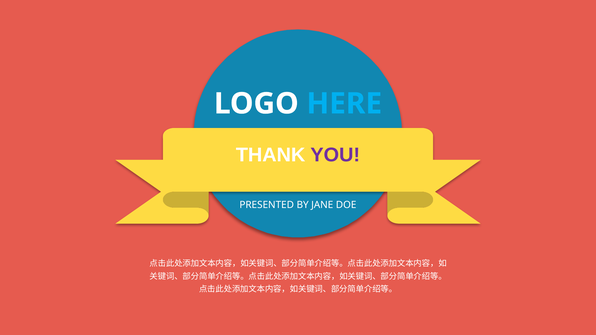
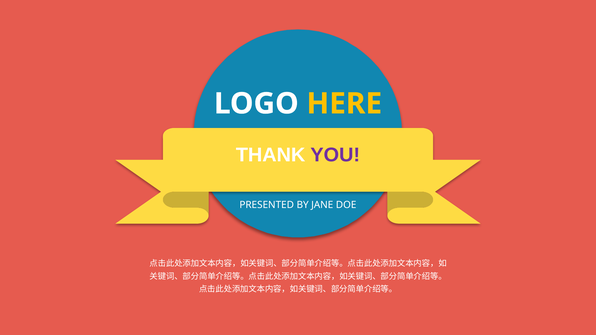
HERE colour: light blue -> yellow
